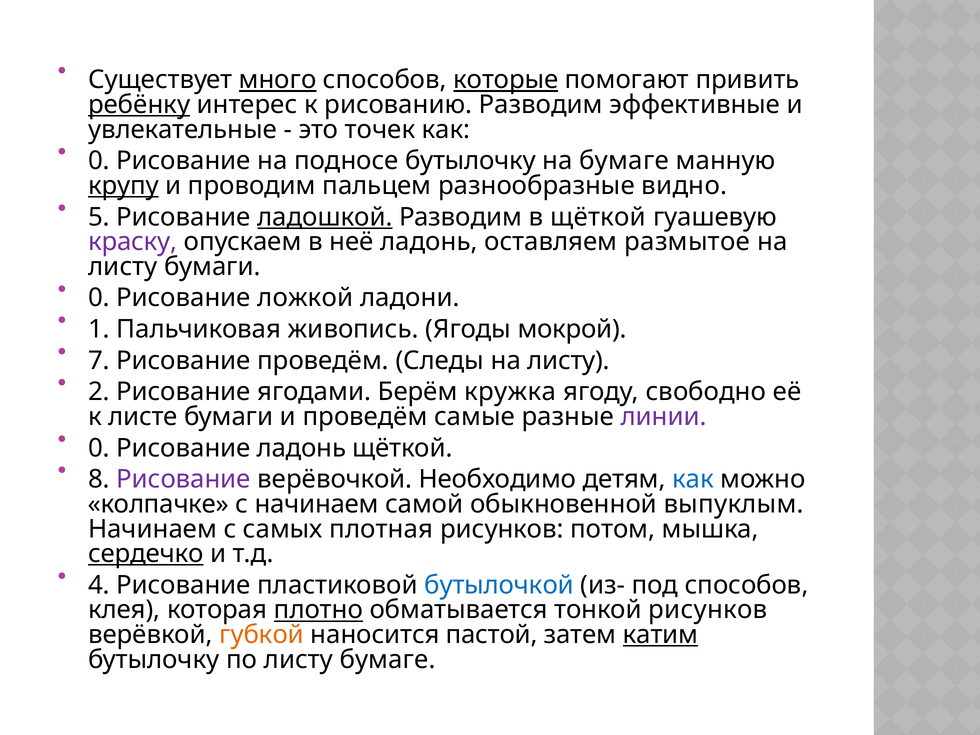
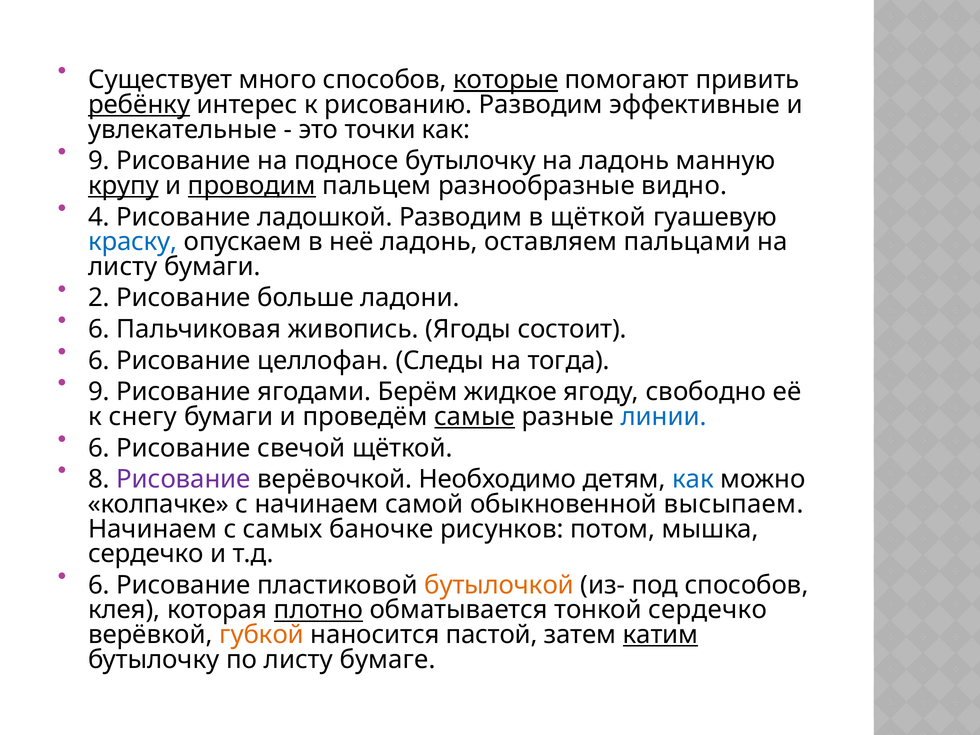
много underline: present -> none
точек: точек -> точки
0 at (99, 161): 0 -> 9
на бумаге: бумаге -> ладонь
проводим underline: none -> present
5: 5 -> 4
ладошкой underline: present -> none
краску colour: purple -> blue
размытое: размытое -> пальцами
0 at (99, 298): 0 -> 2
ложкой: ложкой -> больше
1 at (99, 329): 1 -> 6
мокрой: мокрой -> состоит
7 at (99, 361): 7 -> 6
Рисование проведём: проведём -> целлофан
Следы на листу: листу -> тогда
2 at (99, 392): 2 -> 9
кружка: кружка -> жидкое
листе: листе -> снегу
самые underline: none -> present
линии colour: purple -> blue
0 at (99, 448): 0 -> 6
Рисование ладонь: ладонь -> свечой
выпуклым: выпуклым -> высыпаем
плотная: плотная -> баночке
сердечко at (146, 554) underline: present -> none
4 at (99, 585): 4 -> 6
бутылочкой colour: blue -> orange
тонкой рисунков: рисунков -> сердечко
